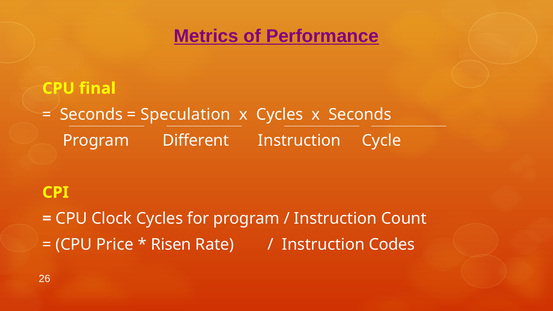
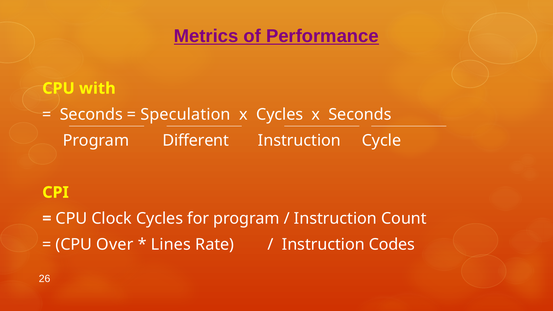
final: final -> with
Price: Price -> Over
Risen: Risen -> Lines
